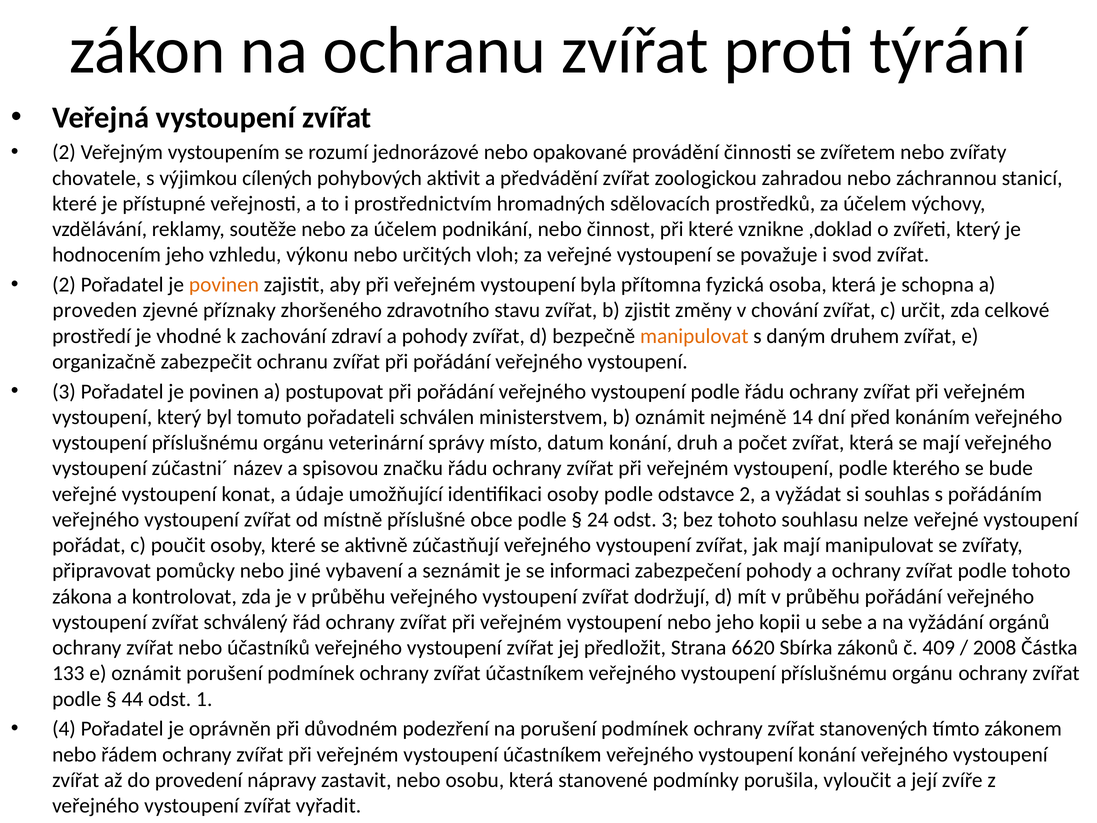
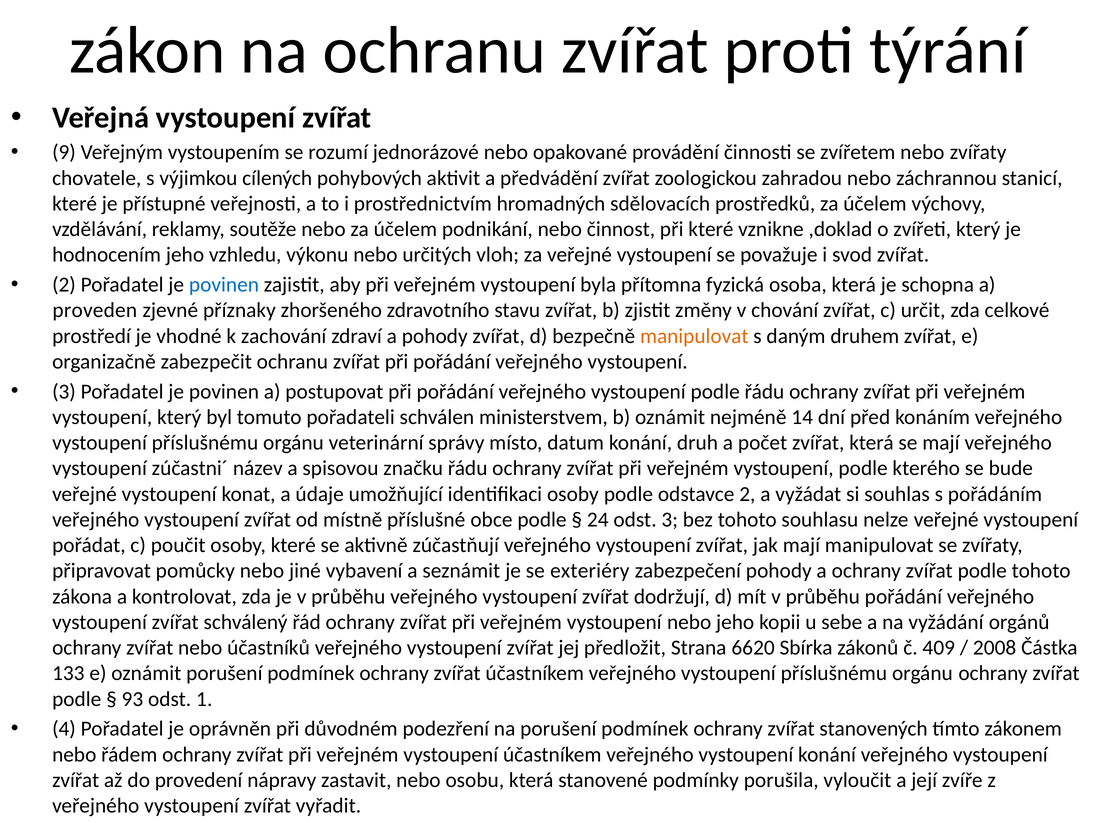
2 at (64, 152): 2 -> 9
povinen at (224, 285) colour: orange -> blue
informaci: informaci -> exteriéry
44: 44 -> 93
